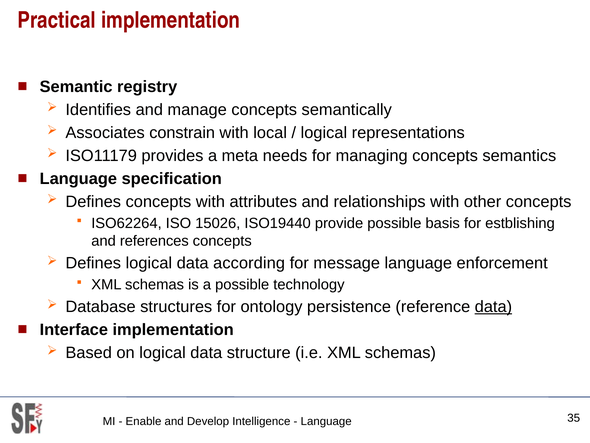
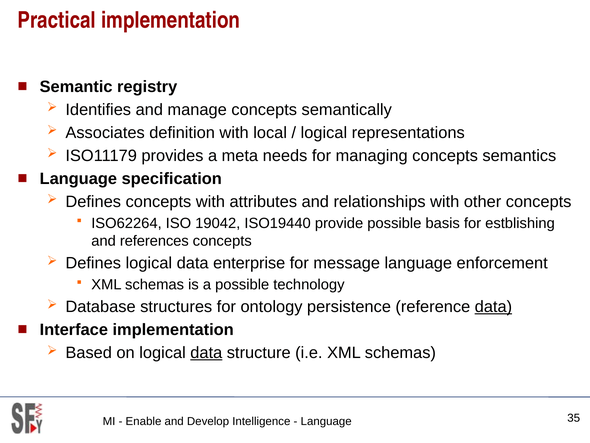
constrain: constrain -> definition
15026: 15026 -> 19042
according: according -> enterprise
data at (206, 352) underline: none -> present
